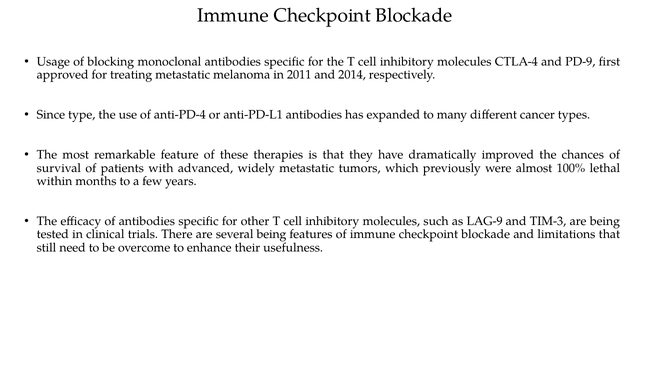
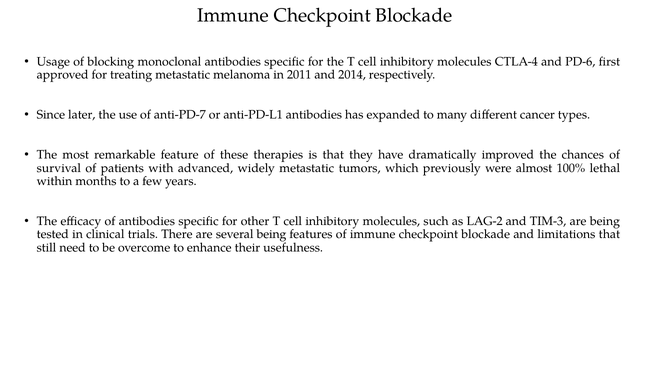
PD-9: PD-9 -> PD-6
type: type -> later
anti-PD-4: anti-PD-4 -> anti-PD-7
LAG-9: LAG-9 -> LAG-2
